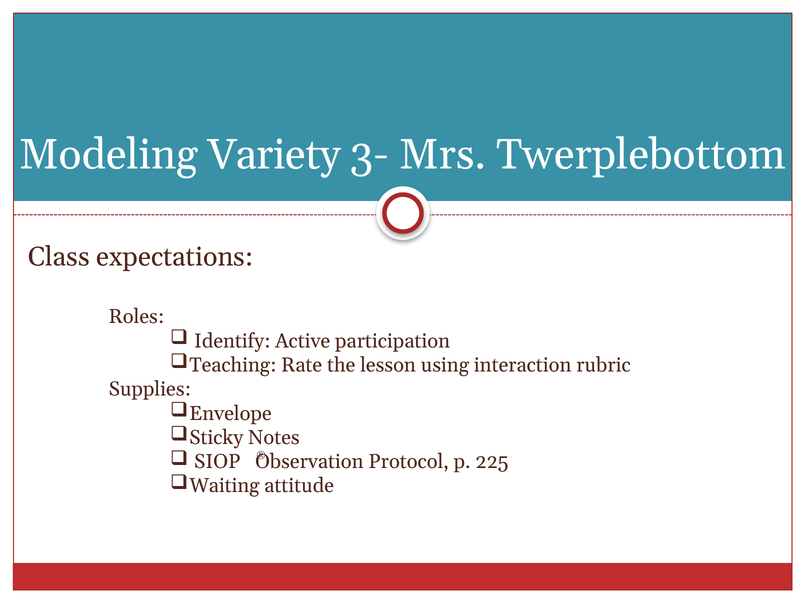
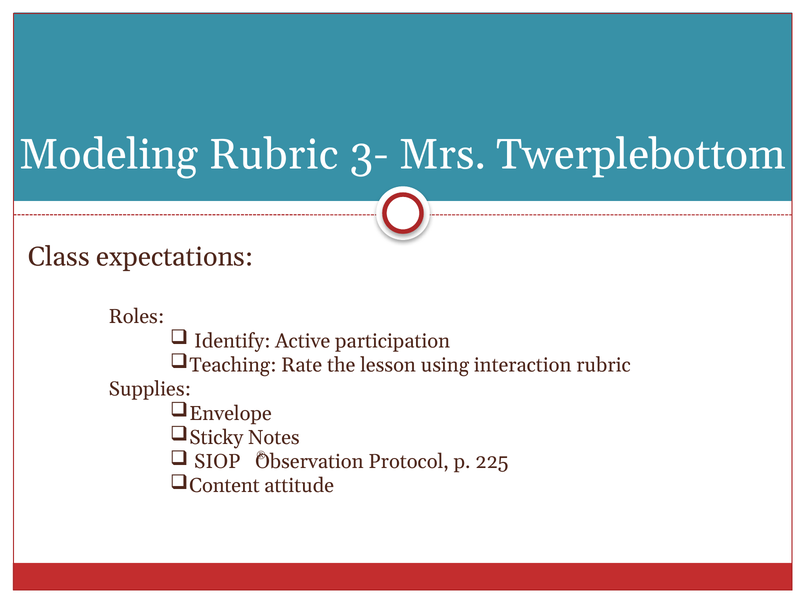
Modeling Variety: Variety -> Rubric
Waiting: Waiting -> Content
